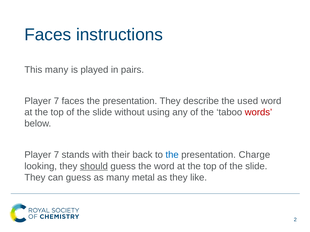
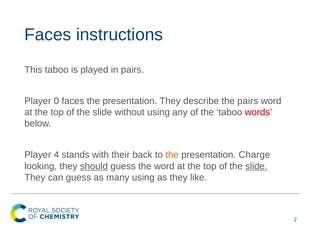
This many: many -> taboo
7 at (56, 101): 7 -> 0
the used: used -> pairs
7 at (56, 155): 7 -> 4
the at (172, 155) colour: blue -> orange
slide at (256, 167) underline: none -> present
many metal: metal -> using
